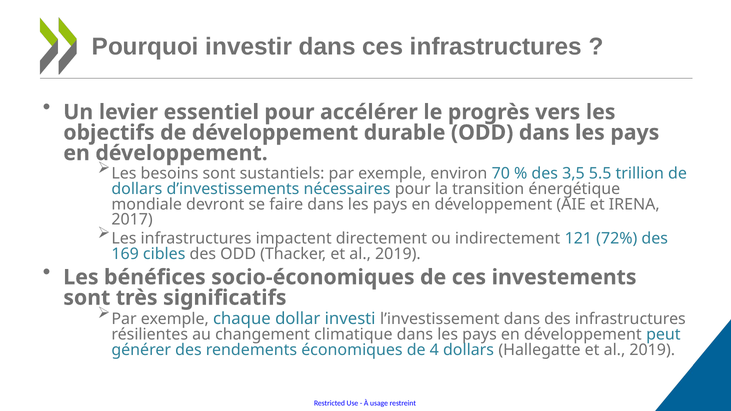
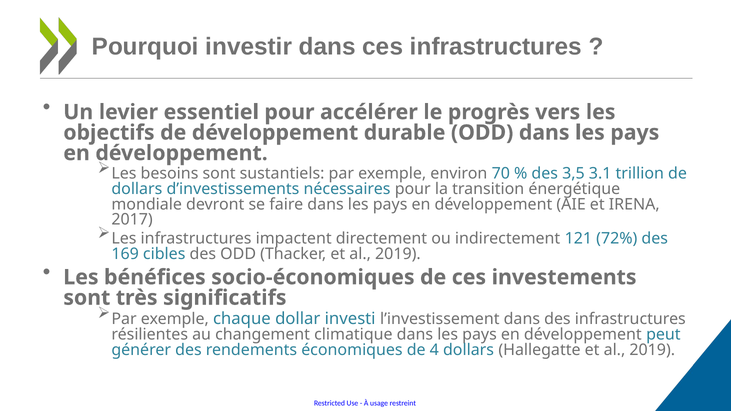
5.5: 5.5 -> 3.1
